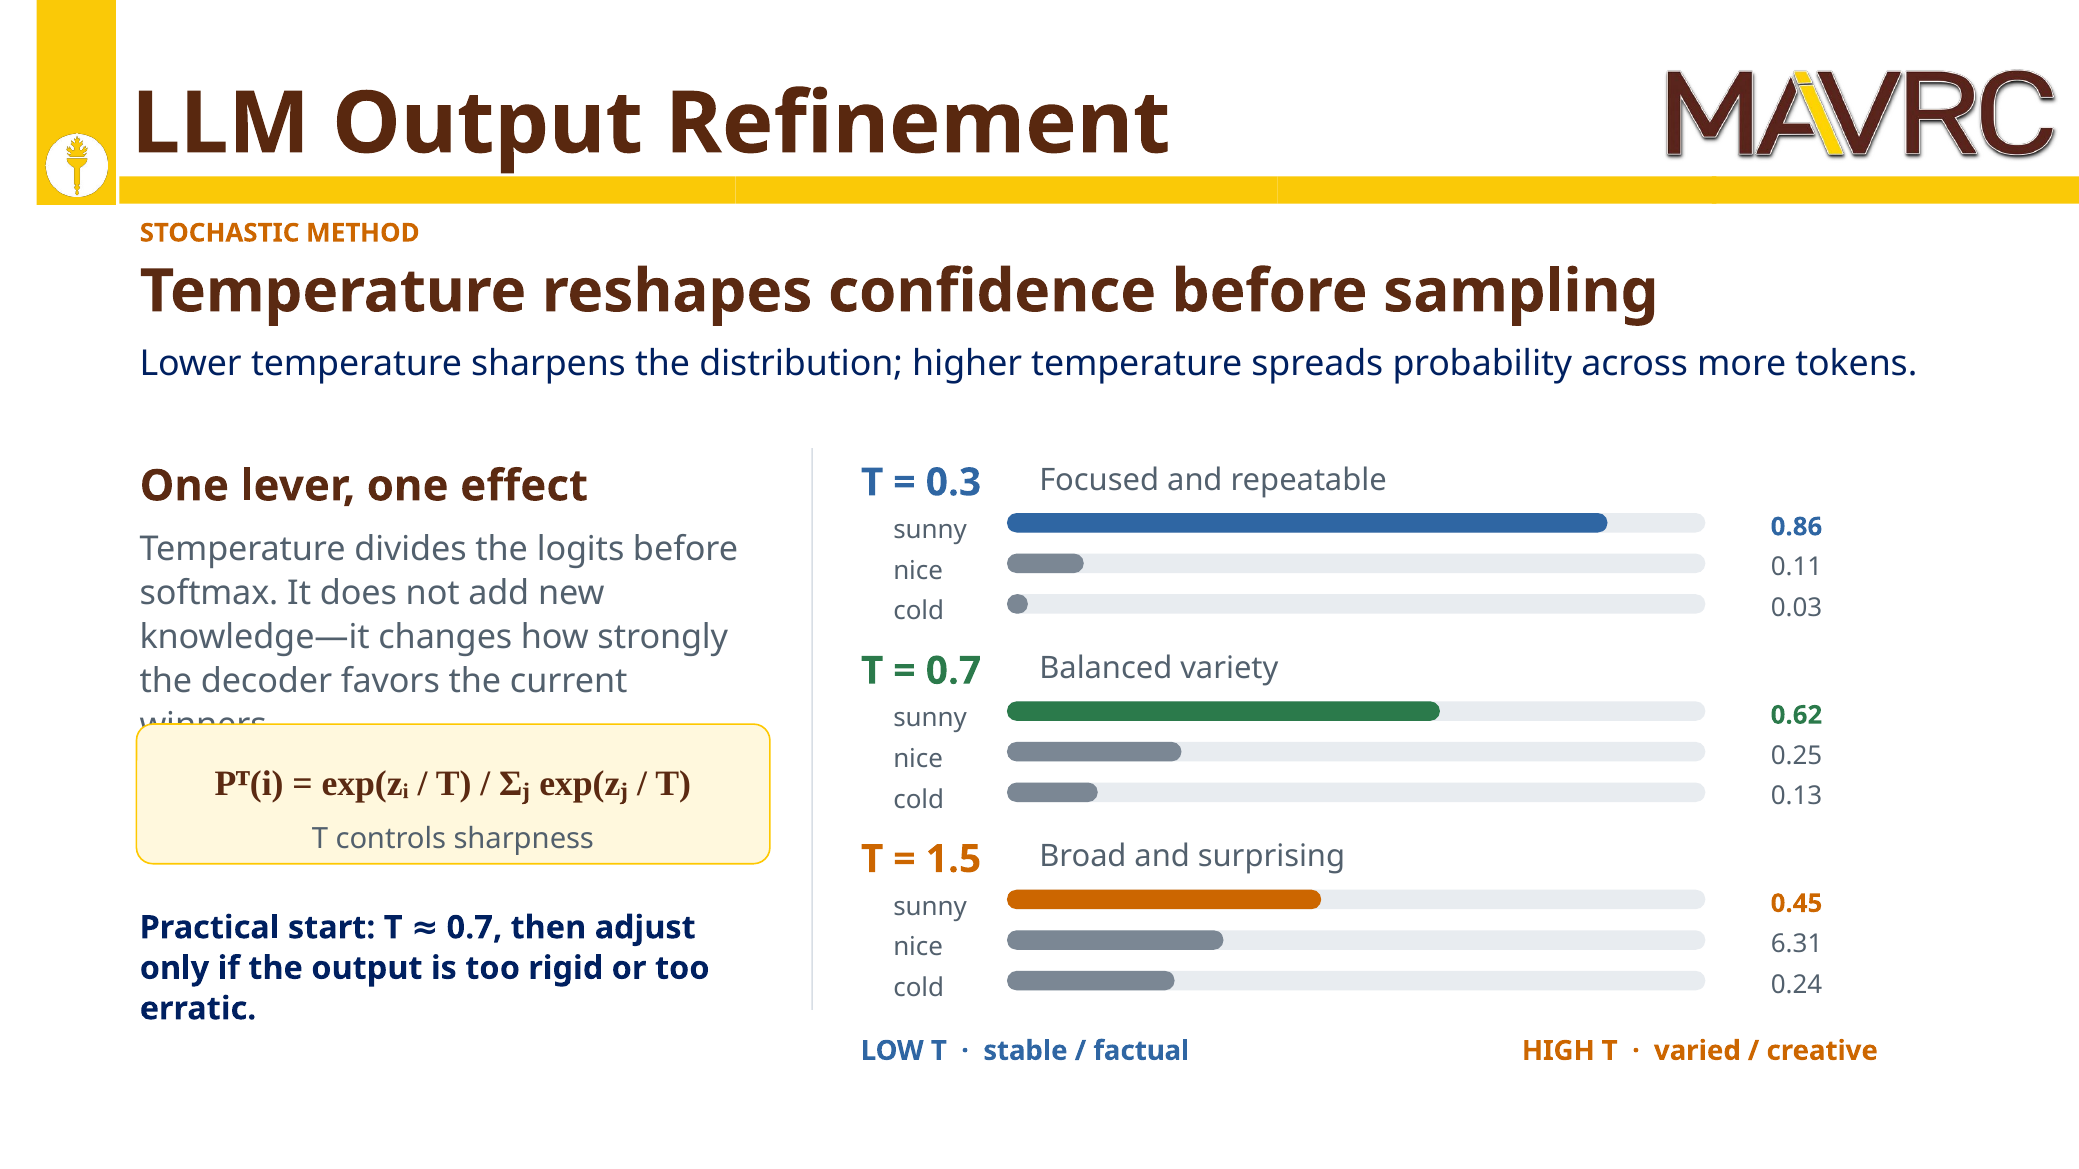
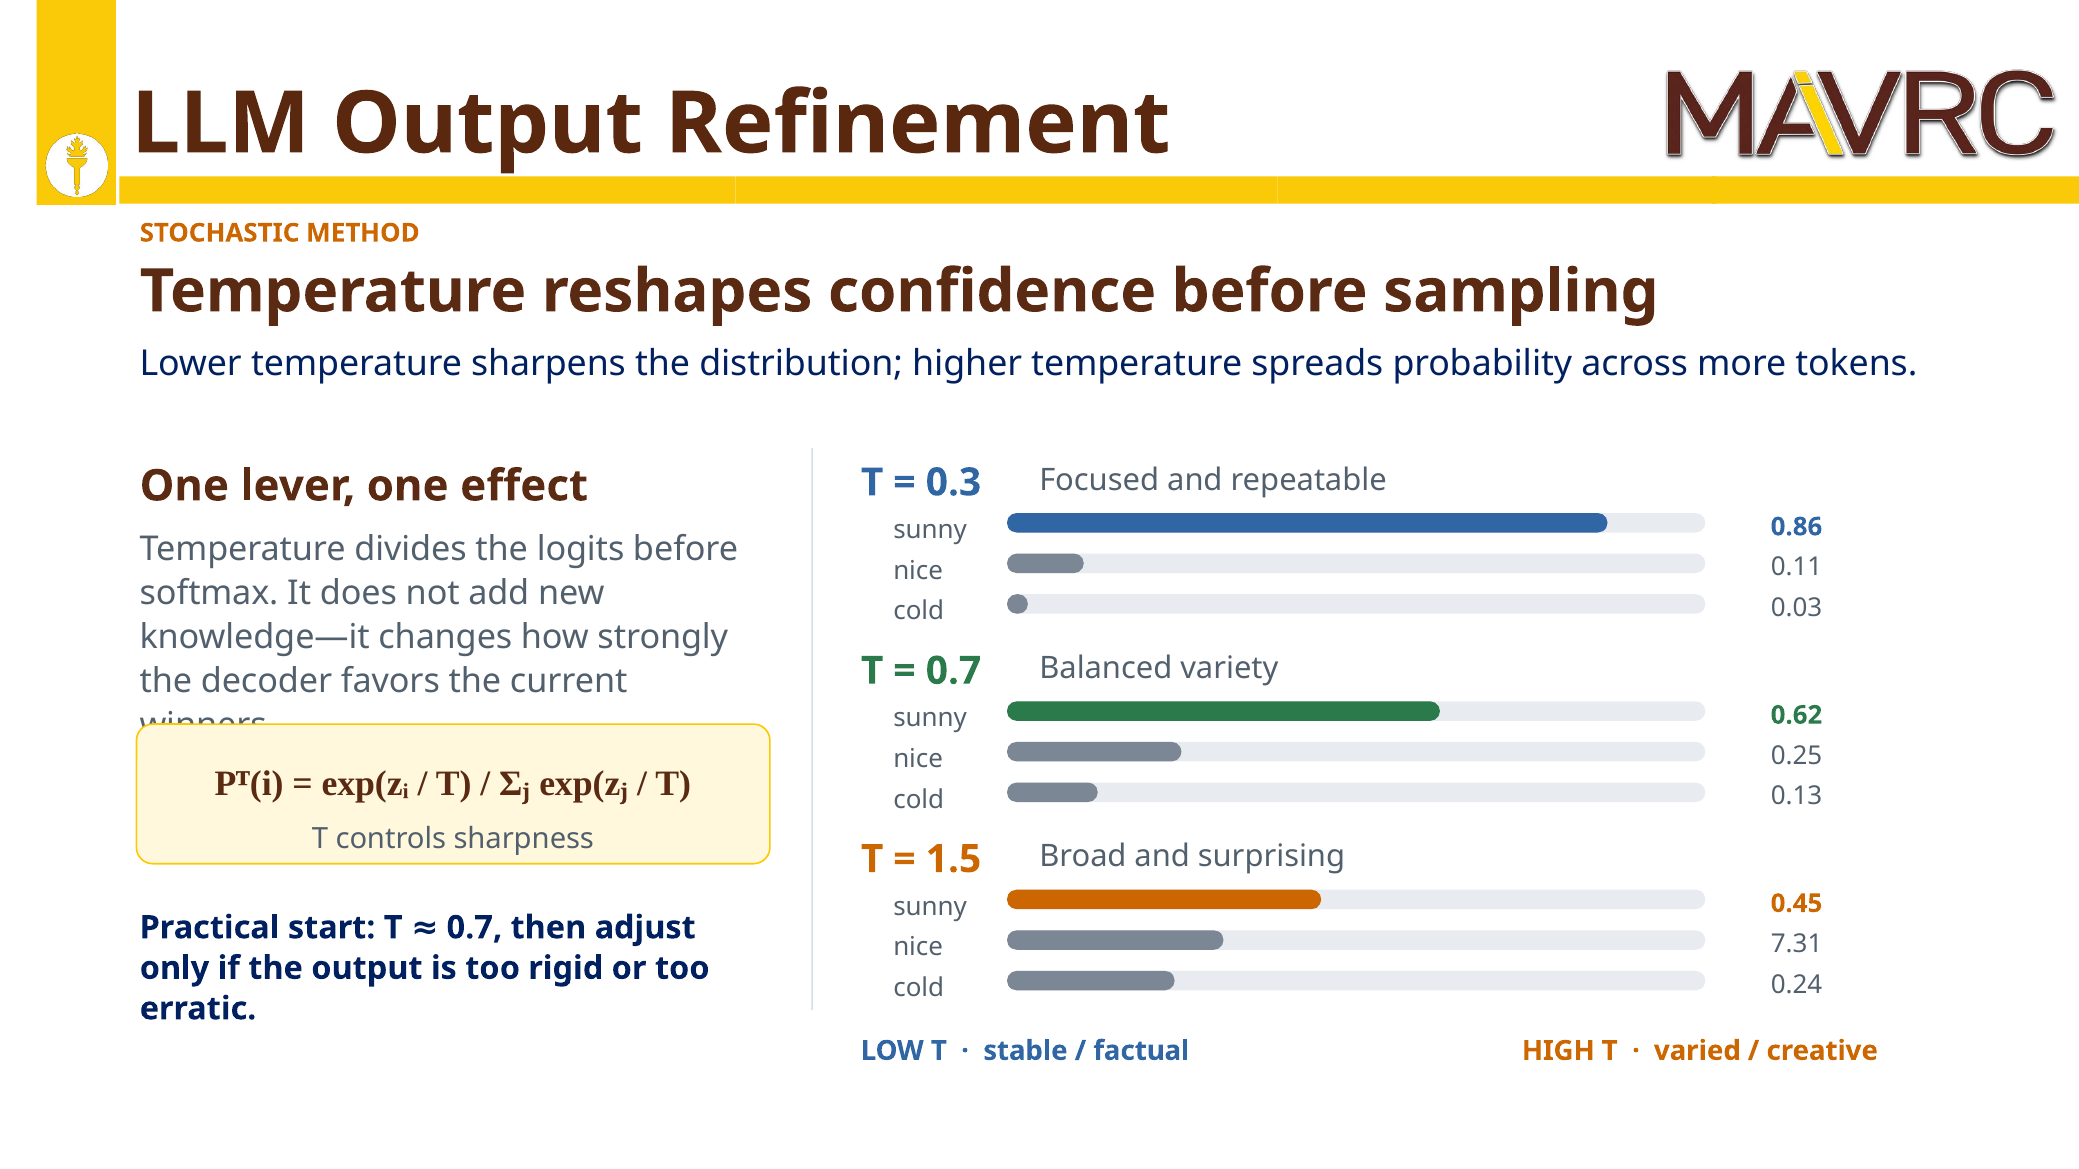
6.31: 6.31 -> 7.31
